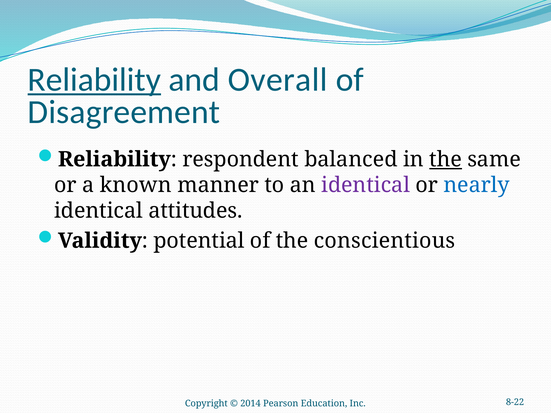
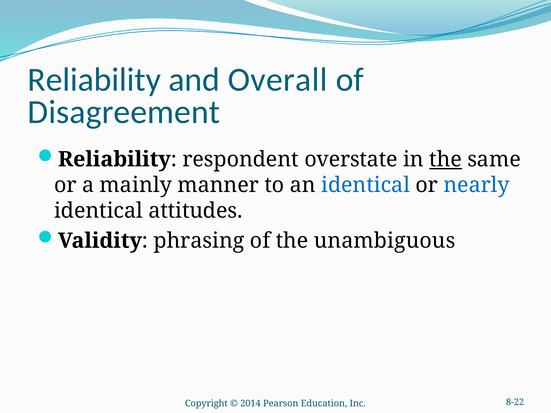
Reliability at (94, 80) underline: present -> none
balanced: balanced -> overstate
known: known -> mainly
identical at (366, 185) colour: purple -> blue
potential: potential -> phrasing
conscientious: conscientious -> unambiguous
